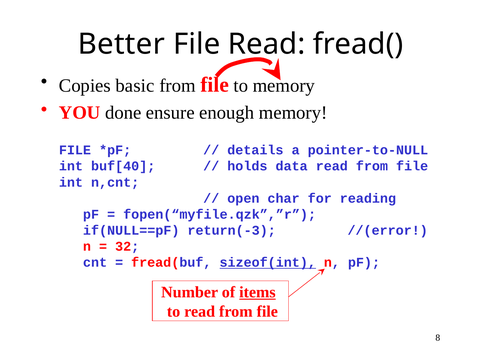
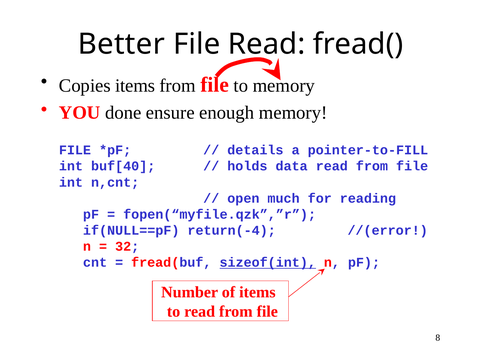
Copies basic: basic -> items
pointer-to-NULL: pointer-to-NULL -> pointer-to-FILL
char: char -> much
return(-3: return(-3 -> return(-4
items at (257, 292) underline: present -> none
